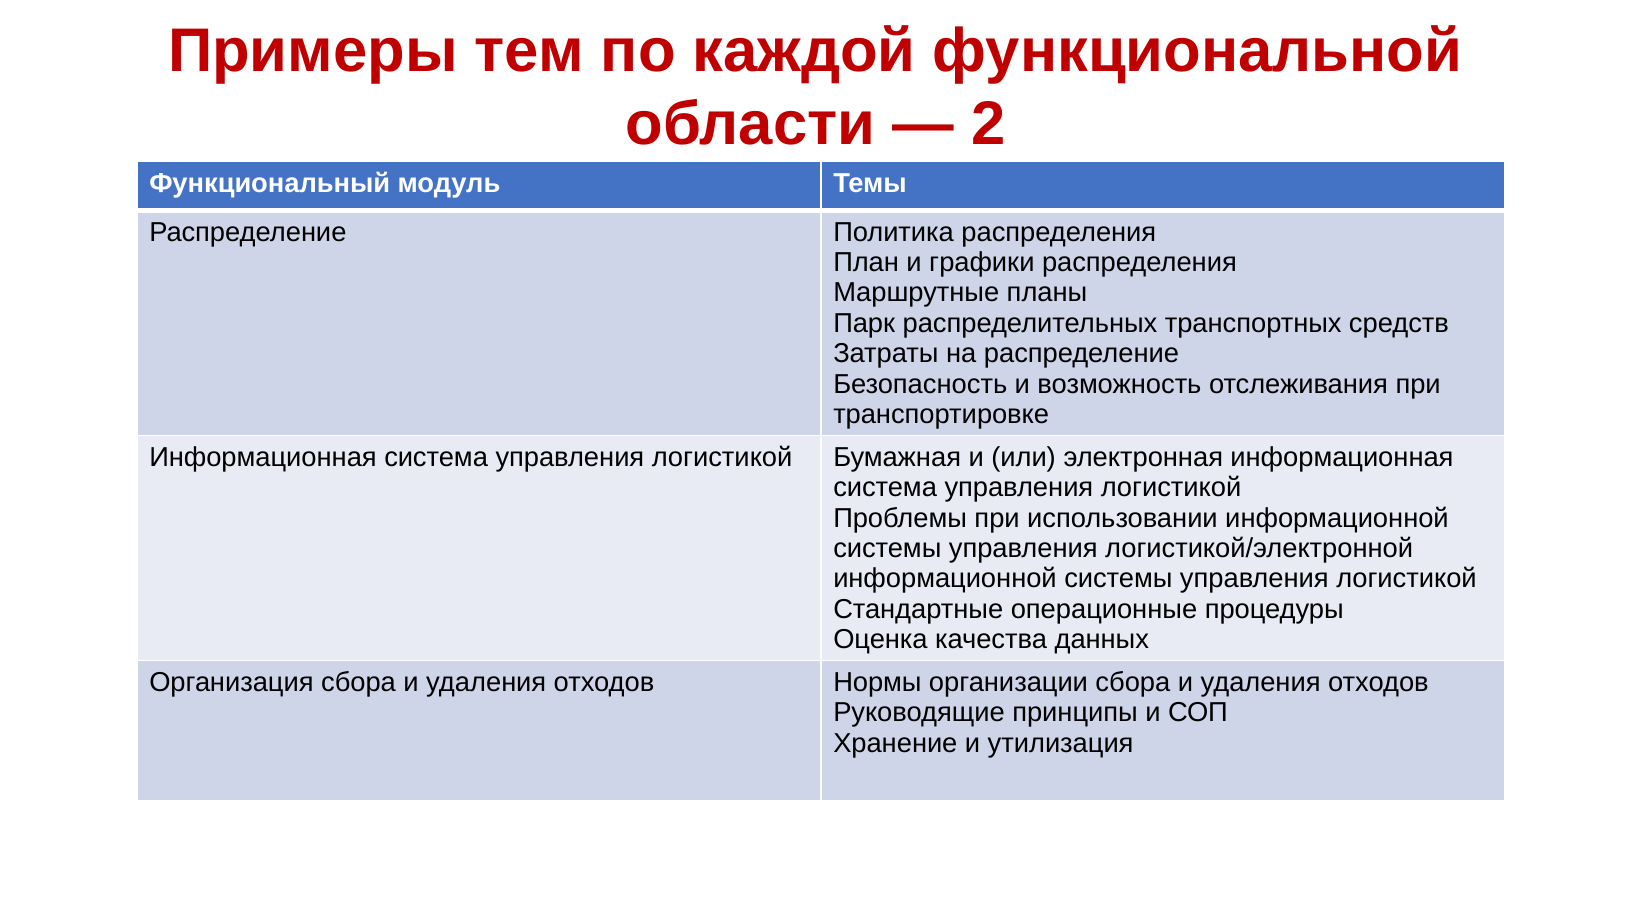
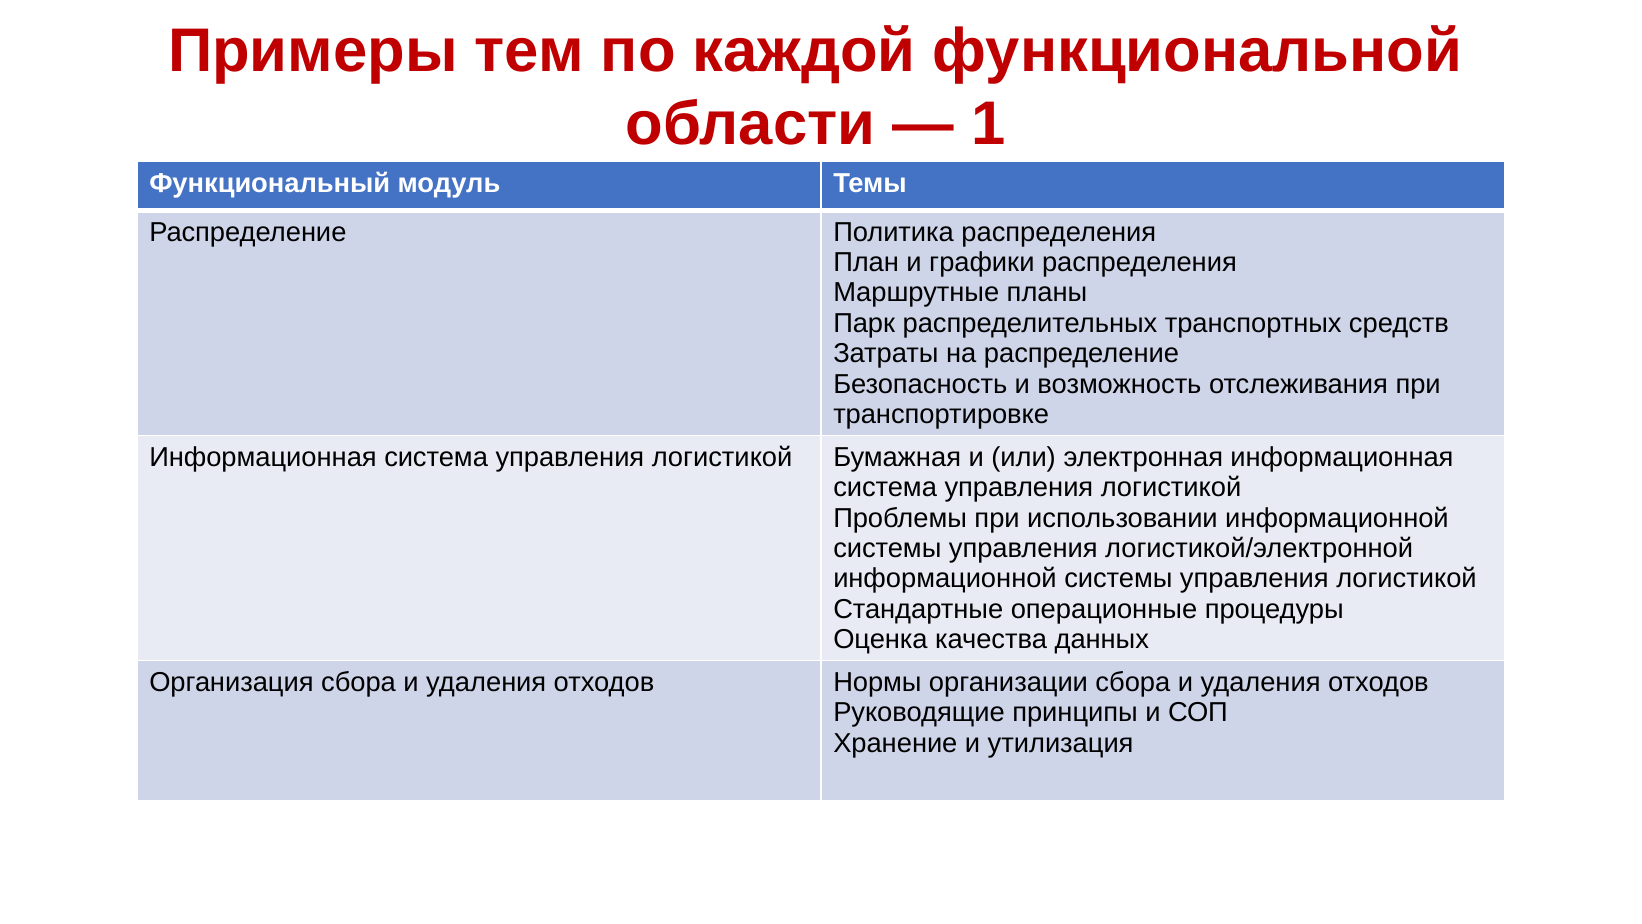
2: 2 -> 1
